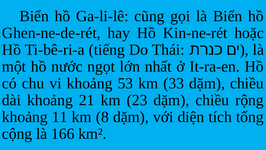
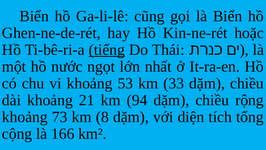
tiếng underline: none -> present
23: 23 -> 94
11: 11 -> 73
